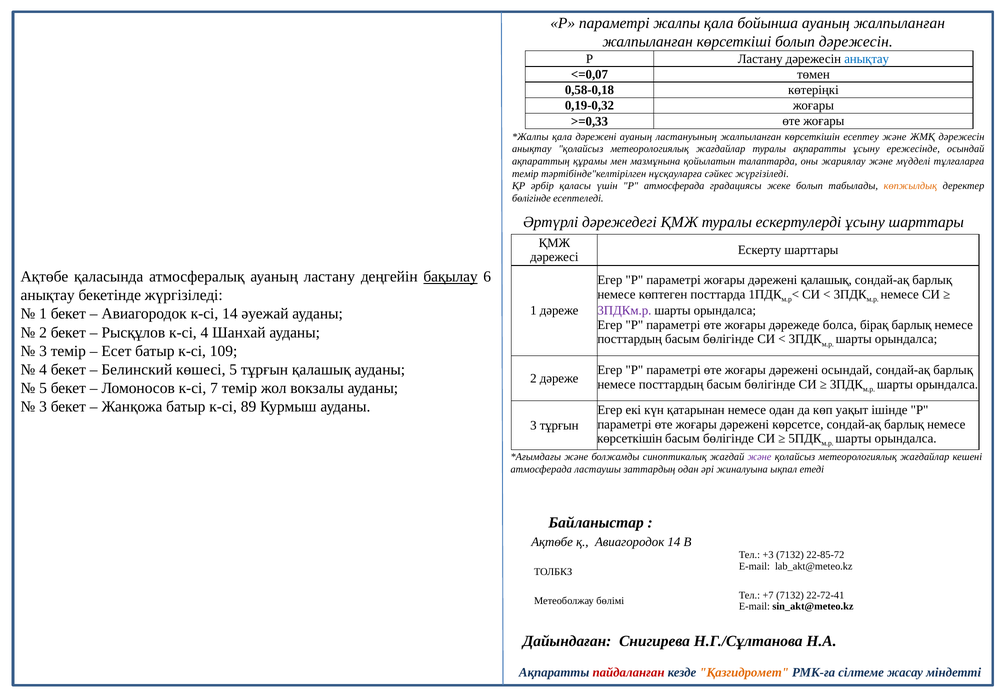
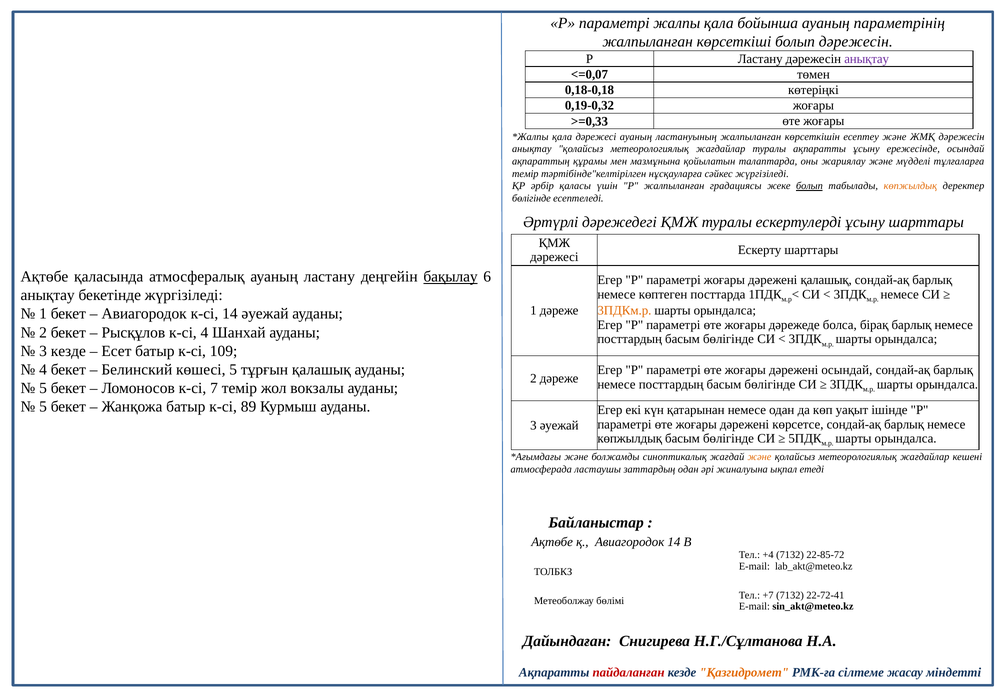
ауаның жалпыланған: жалпыланған -> параметрінің
анықтау at (867, 59) colour: blue -> purple
0,58-0,18: 0,58-0,18 -> 0,18-0,18
қала дәрежені: дәрежені -> дәрежесі
Р атмосферада: атмосферада -> жалпыланған
болып at (809, 186) underline: none -> present
3ПДКм.р colour: purple -> orange
3 темір: темір -> кезде
3 at (43, 406): 3 -> 5
3 тұрғын: тұрғын -> әуежай
көрсеткішін at (630, 438): көрсеткішін -> көпжылдық
және at (759, 457) colour: purple -> orange
+3: +3 -> +4
